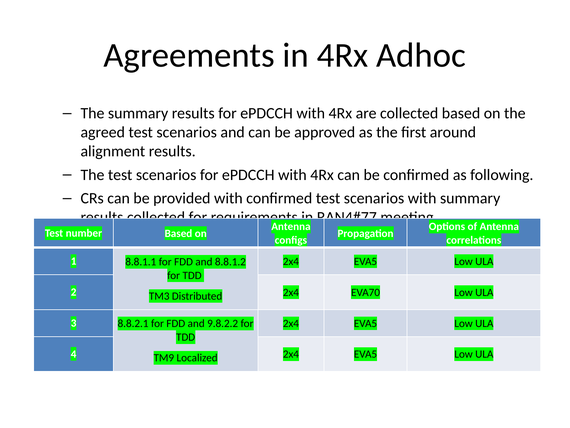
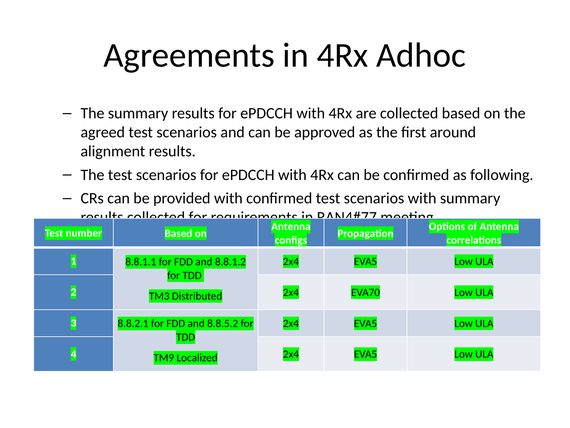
9.8.2.2: 9.8.2.2 -> 8.8.5.2
